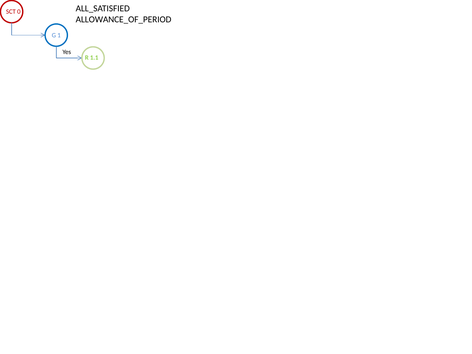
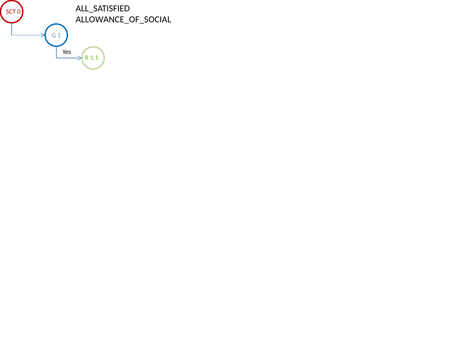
ALLOWANCE_OF_PERIOD: ALLOWANCE_OF_PERIOD -> ALLOWANCE_OF_SOCIAL
